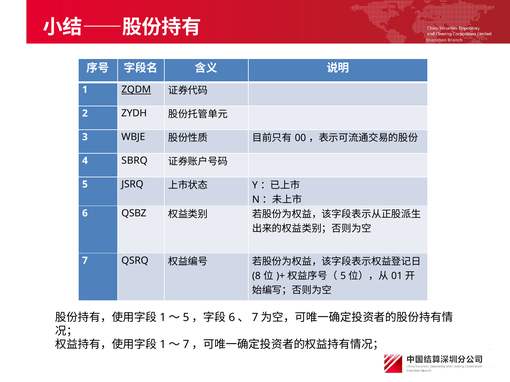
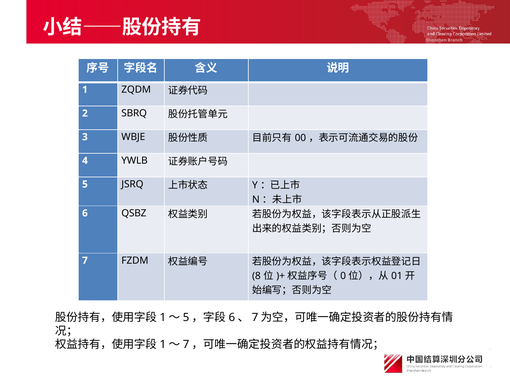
ZQDM underline: present -> none
ZYDH: ZYDH -> SBRQ
SBRQ: SBRQ -> YWLB
QSRQ: QSRQ -> FZDM
5 at (343, 276): 5 -> 0
